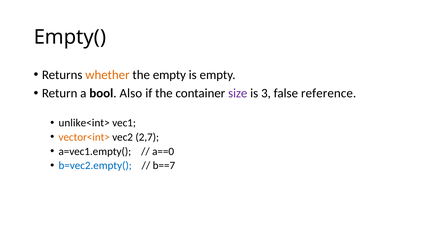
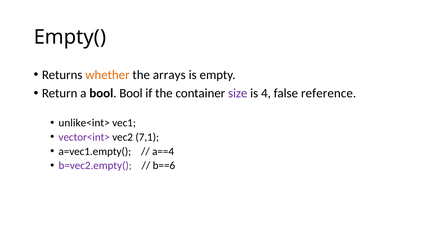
the empty: empty -> arrays
bool Also: Also -> Bool
3: 3 -> 4
vector<int> colour: orange -> purple
2,7: 2,7 -> 7,1
a==0: a==0 -> a==4
b=vec2.empty( colour: blue -> purple
b==7: b==7 -> b==6
